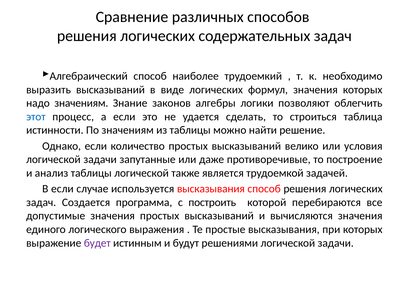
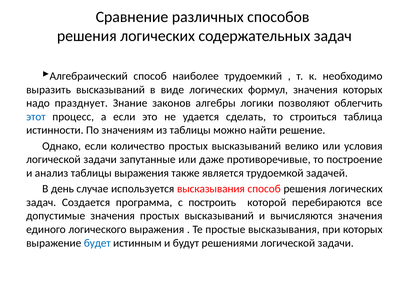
надо значениям: значениям -> празднует
таблицы логической: логической -> выражения
В если: если -> день
будет colour: purple -> blue
